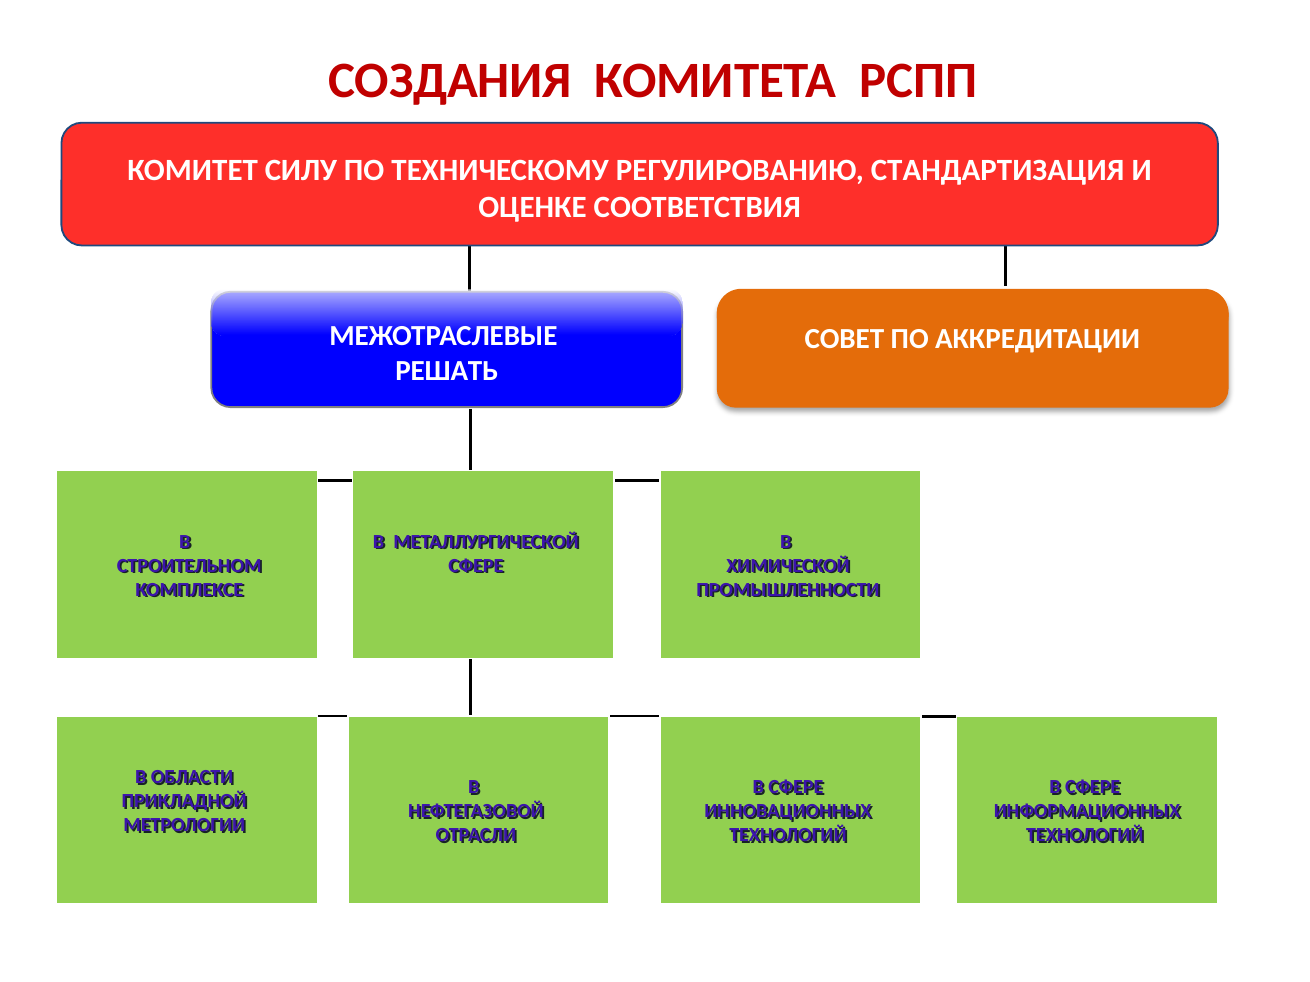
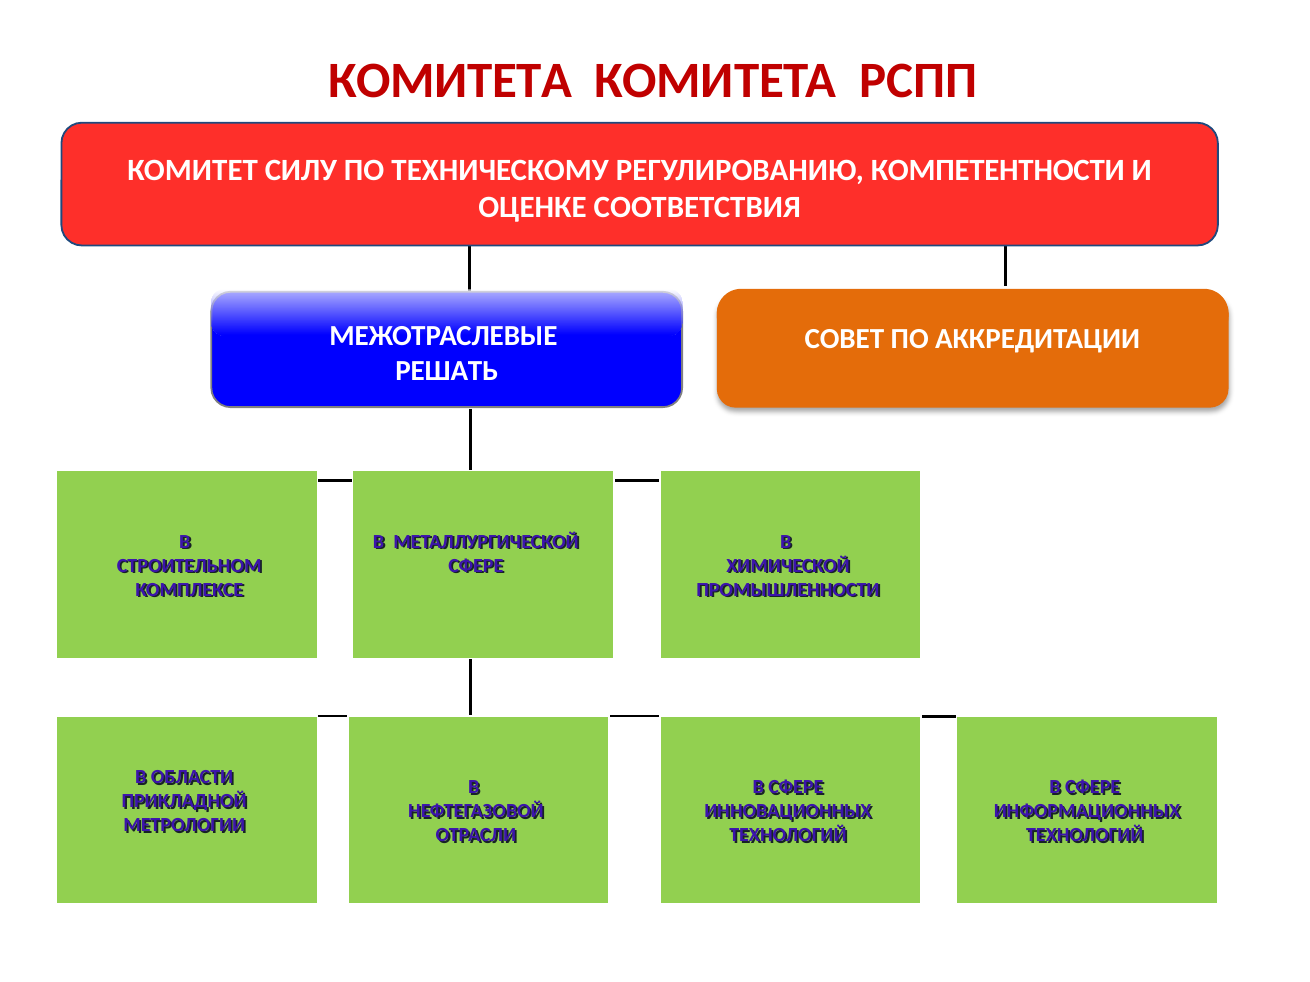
СОЗДАНИЯ at (450, 81): СОЗДАНИЯ -> КОМИТЕТА
СТАНДАРТИЗАЦИЯ: СТАНДАРТИЗАЦИЯ -> КОМПЕТЕНТНОСТИ
